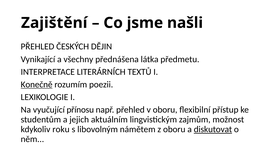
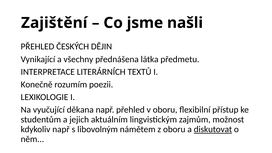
Konečně underline: present -> none
přínosu: přínosu -> děkana
kdykoliv roku: roku -> např
